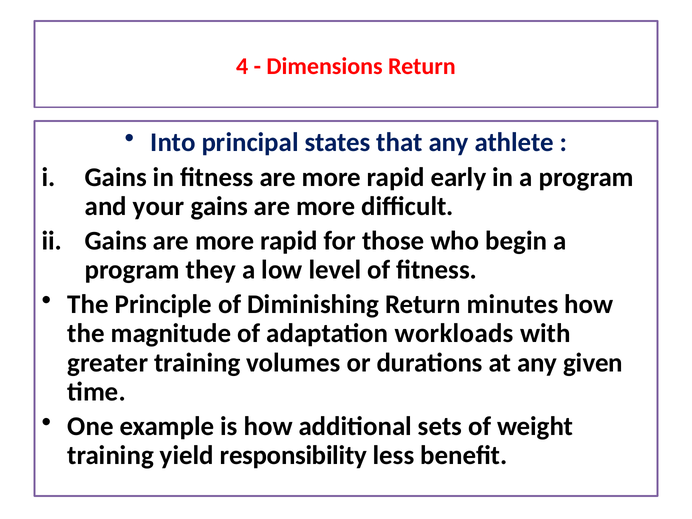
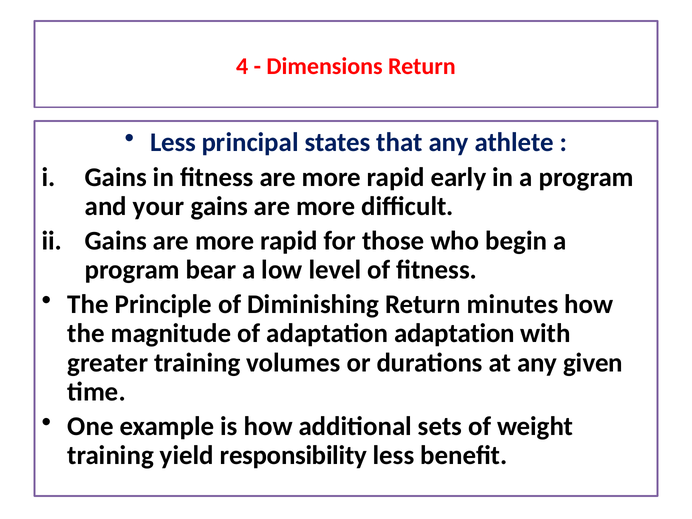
Into at (173, 143): Into -> Less
they: they -> bear
adaptation workloads: workloads -> adaptation
